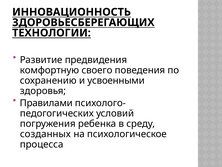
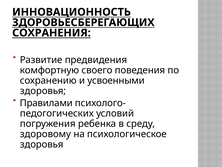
ТЕХНОЛОГИИ: ТЕХНОЛОГИИ -> СОХРАНЕНИЯ
созданных: созданных -> здоровому
процесса at (42, 144): процесса -> здоровья
